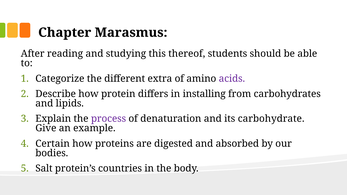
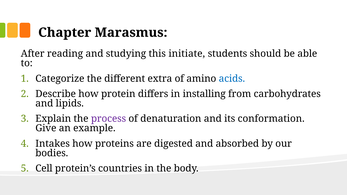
thereof: thereof -> initiate
acids colour: purple -> blue
carbohydrate: carbohydrate -> conformation
Certain: Certain -> Intakes
Salt: Salt -> Cell
